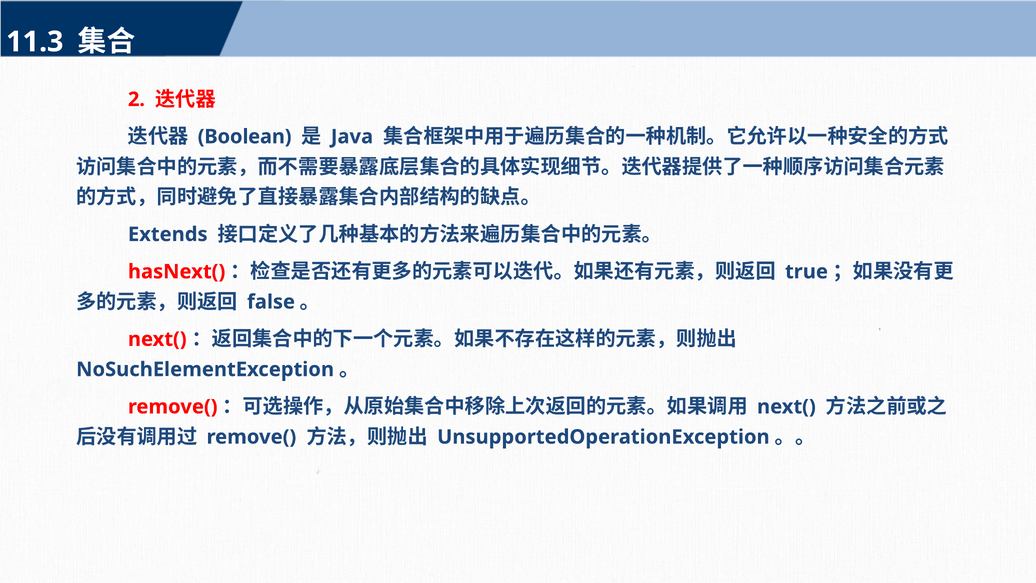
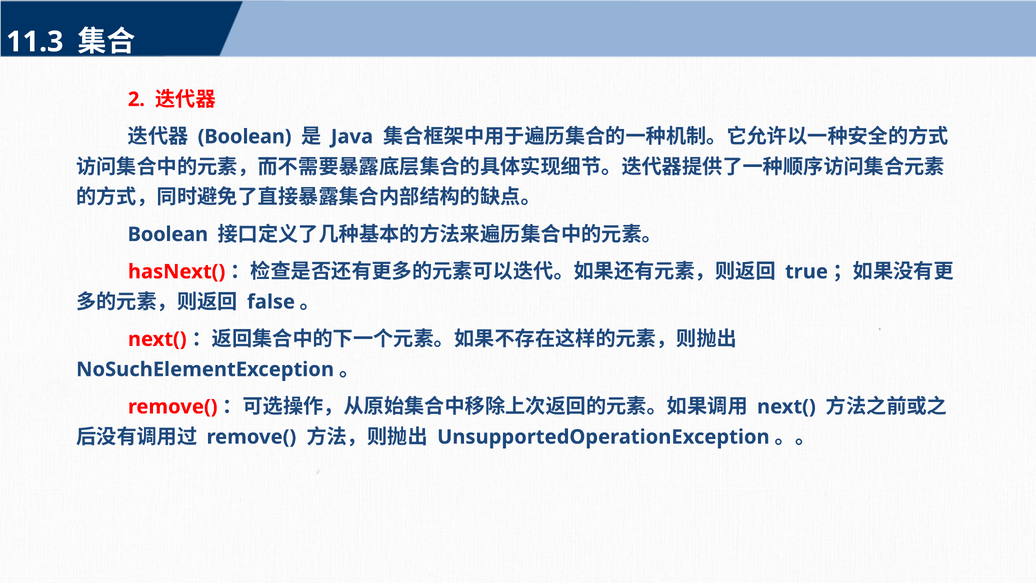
Extends at (168, 234): Extends -> Boolean
